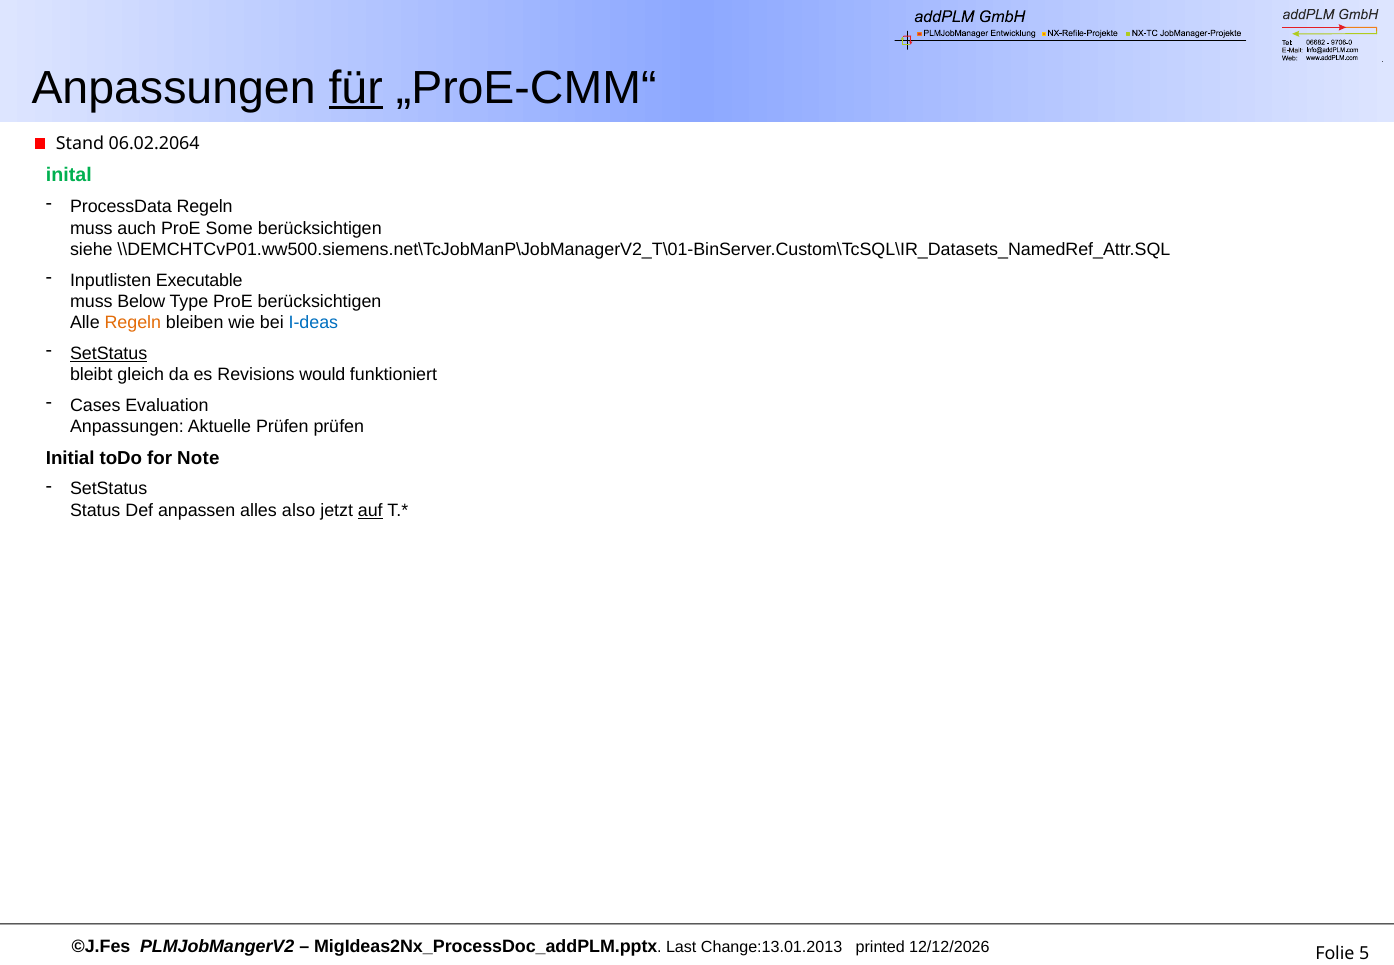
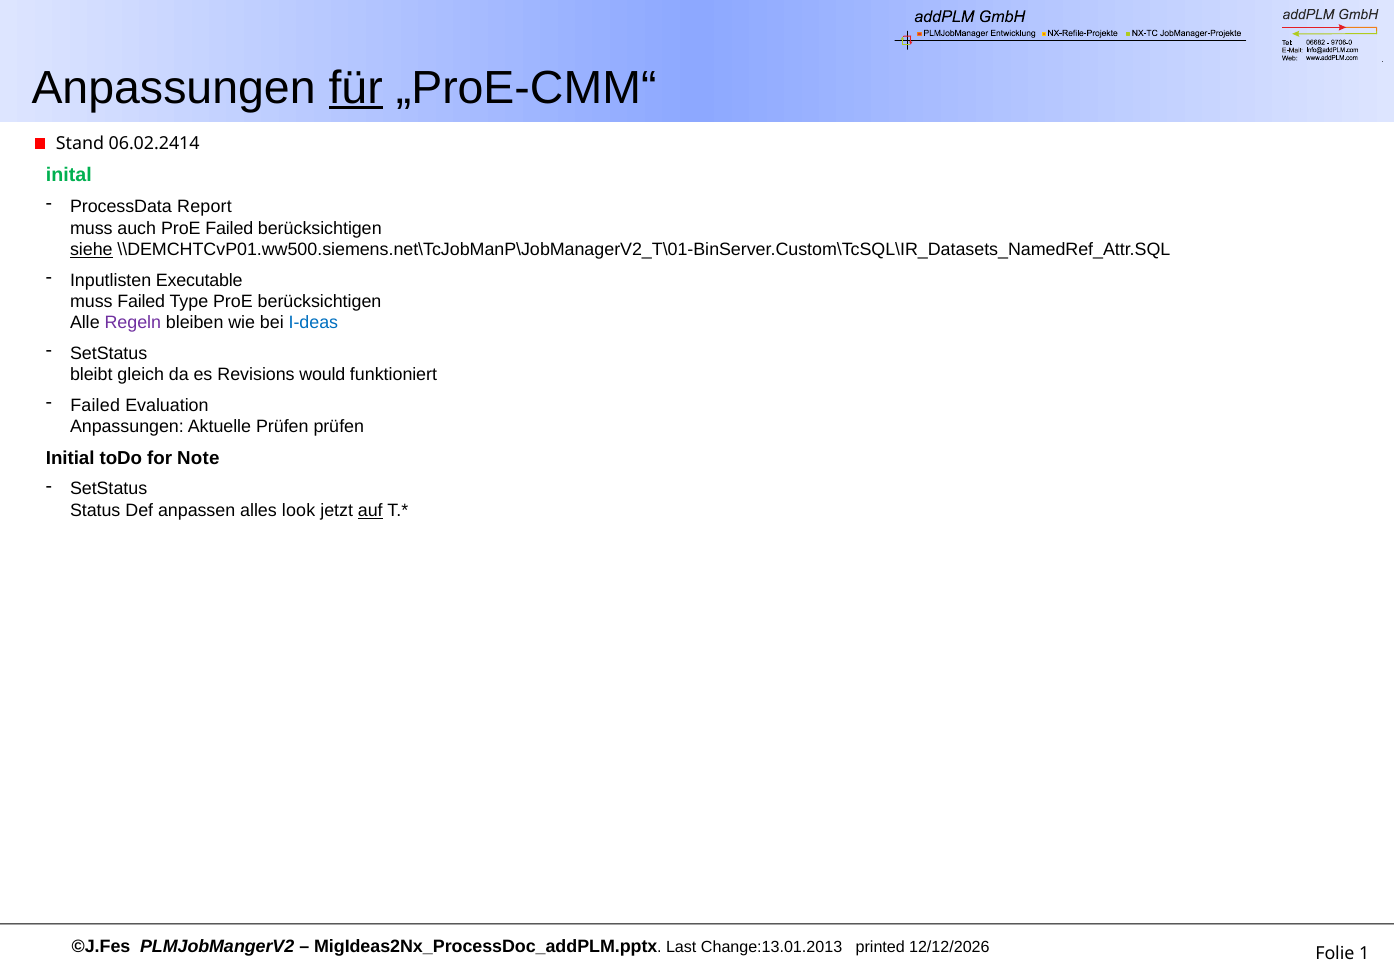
06.02.2064: 06.02.2064 -> 06.02.2414
ProcessData Regeln: Regeln -> Report
ProE Some: Some -> Failed
siehe underline: none -> present
muss Below: Below -> Failed
Regeln at (133, 323) colour: orange -> purple
SetStatus at (109, 353) underline: present -> none
Cases at (95, 405): Cases -> Failed
also: also -> look
5: 5 -> 1
